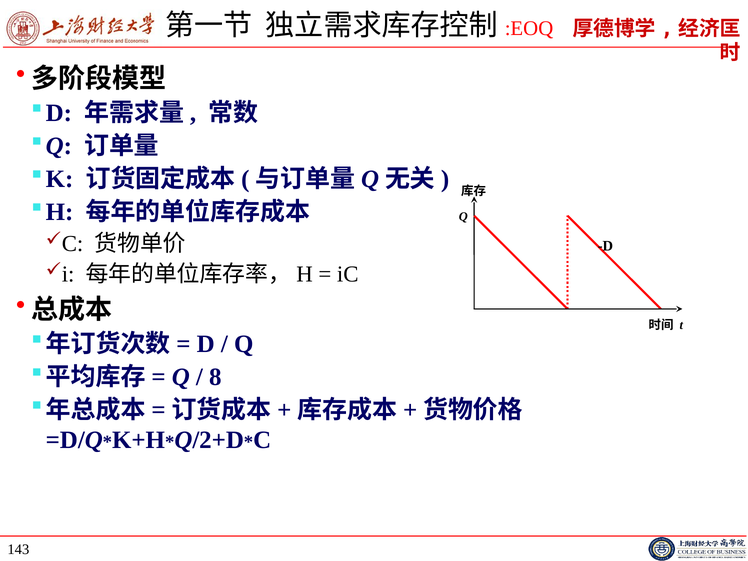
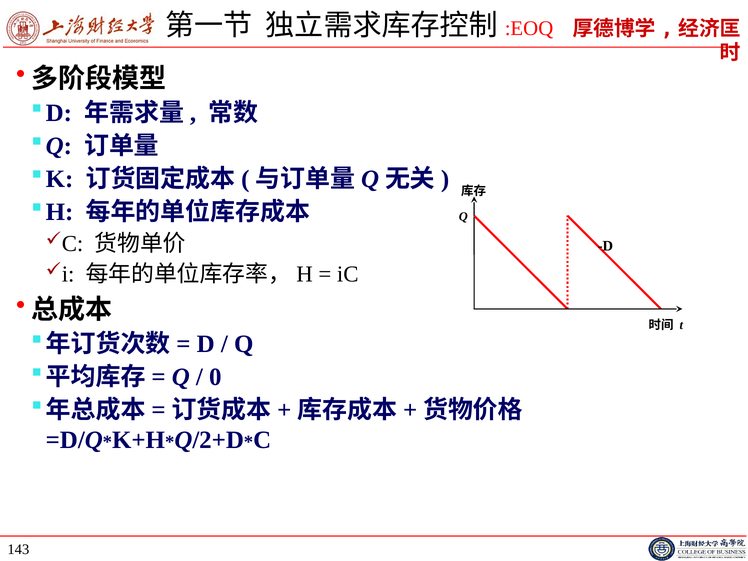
8: 8 -> 0
